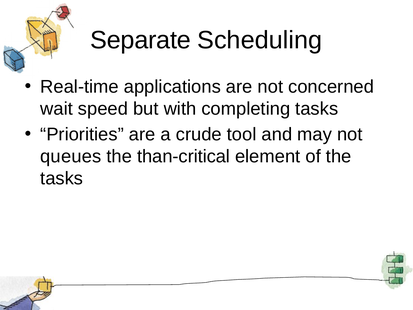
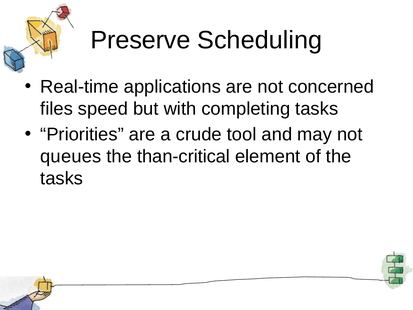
Separate: Separate -> Preserve
wait: wait -> files
